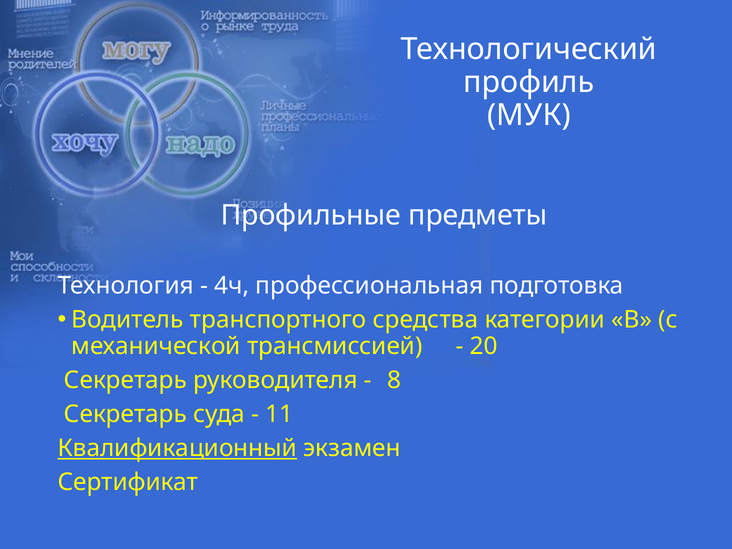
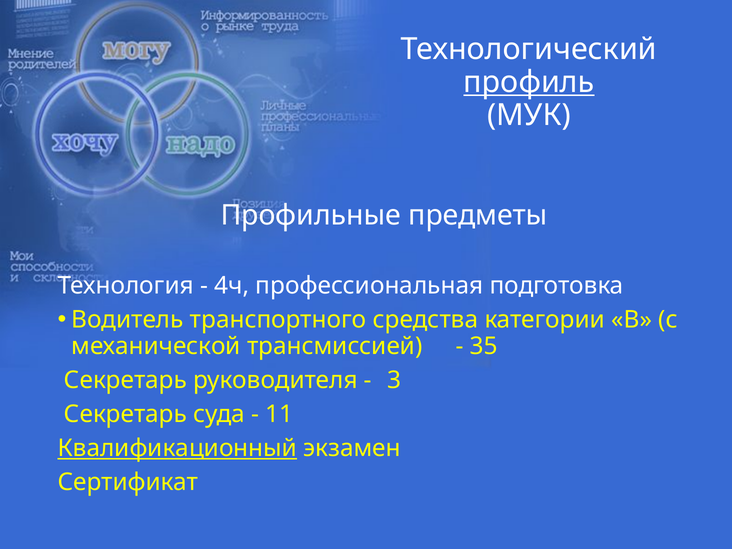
профиль underline: none -> present
20: 20 -> 35
8: 8 -> 3
